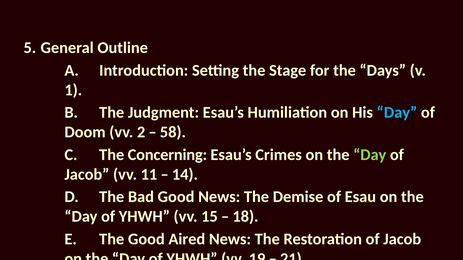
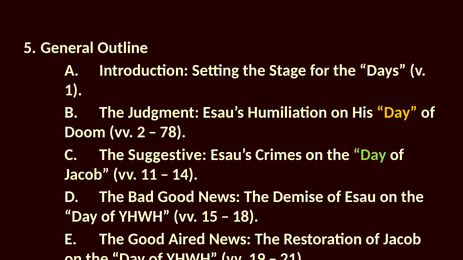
Day at (397, 113) colour: light blue -> yellow
58: 58 -> 78
Concerning: Concerning -> Suggestive
